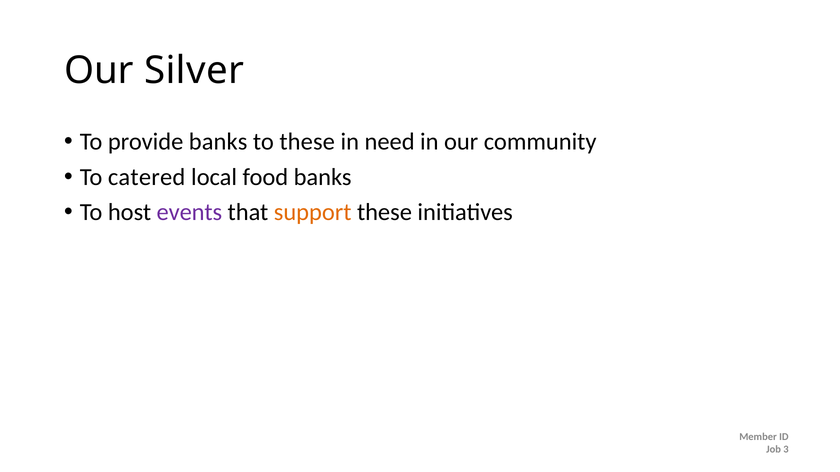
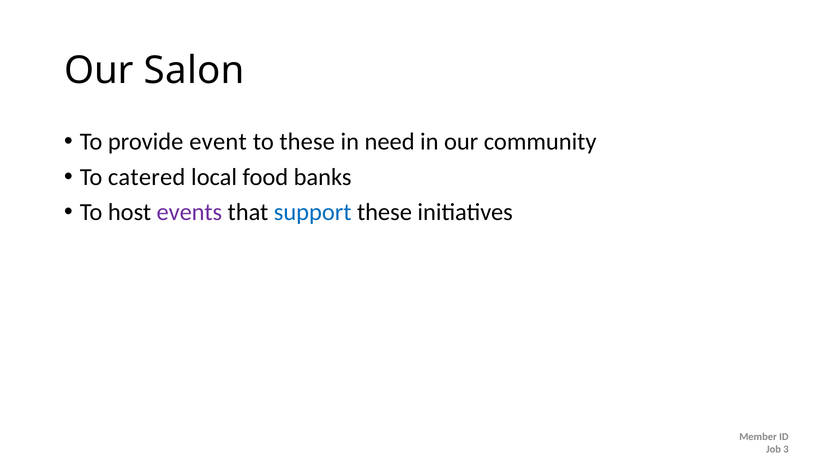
Silver: Silver -> Salon
provide banks: banks -> event
support colour: orange -> blue
